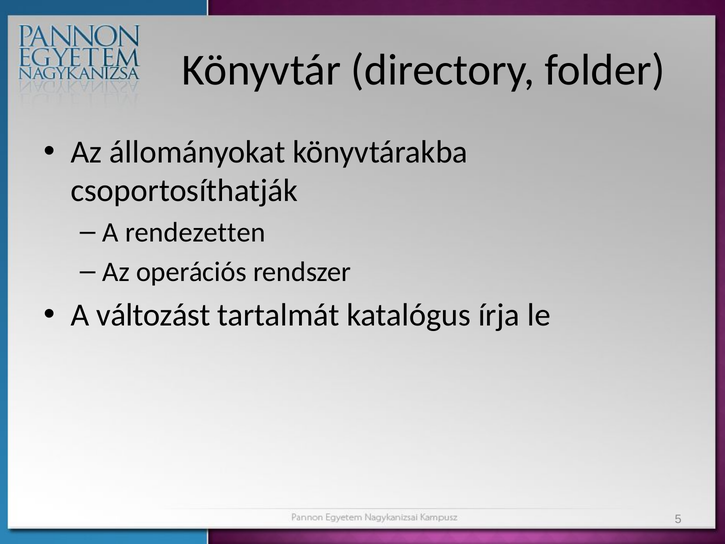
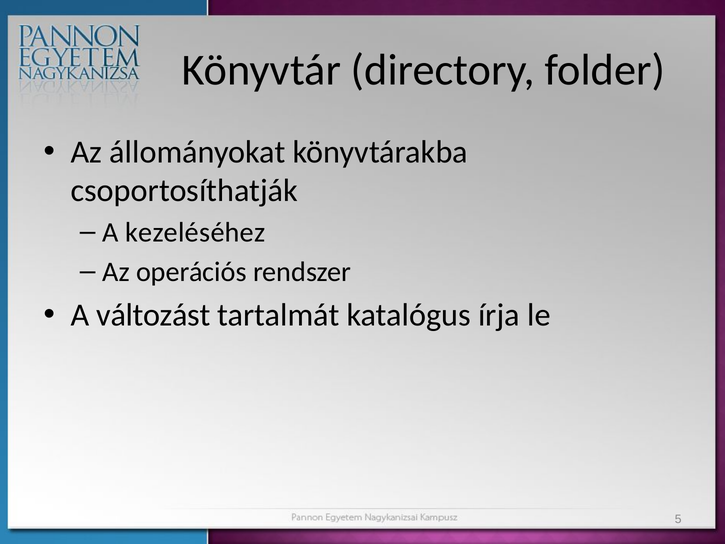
rendezetten: rendezetten -> kezeléséhez
